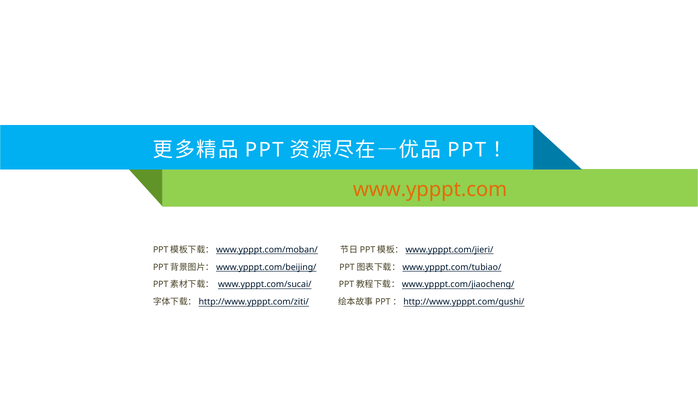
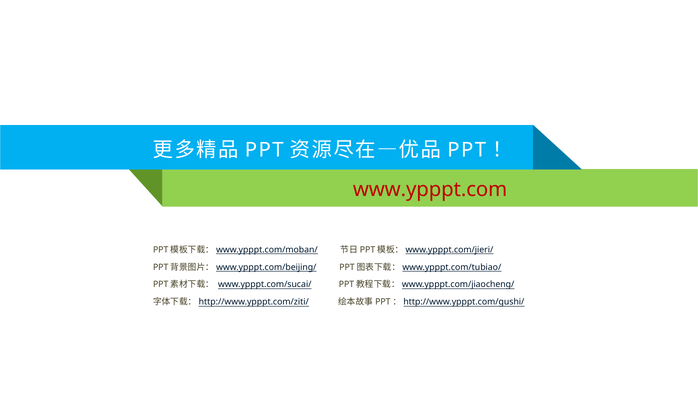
www.ypppt.com colour: orange -> red
